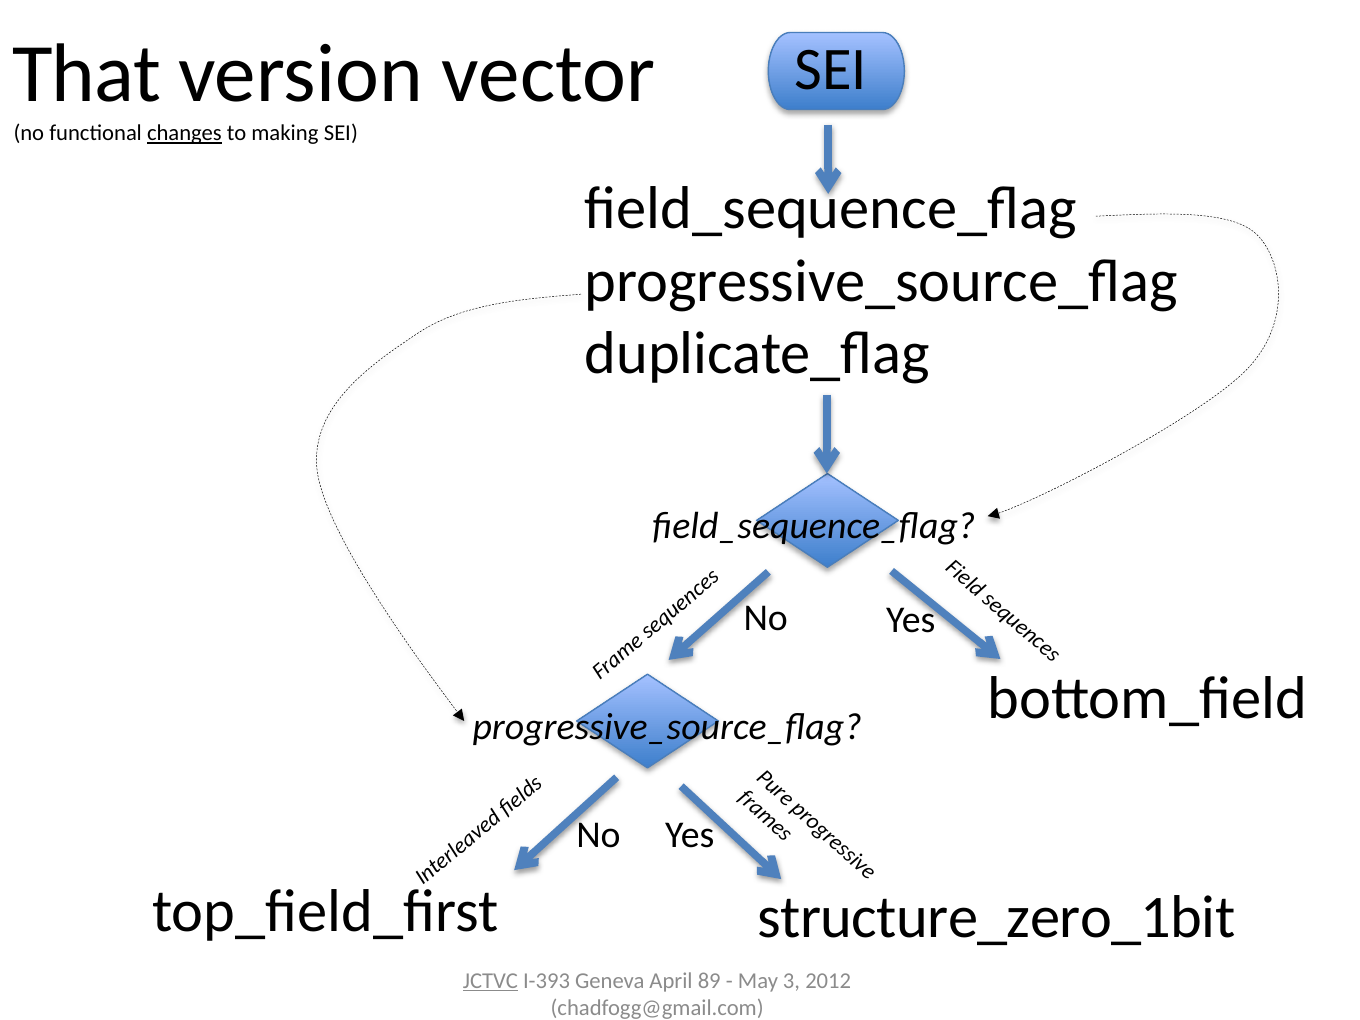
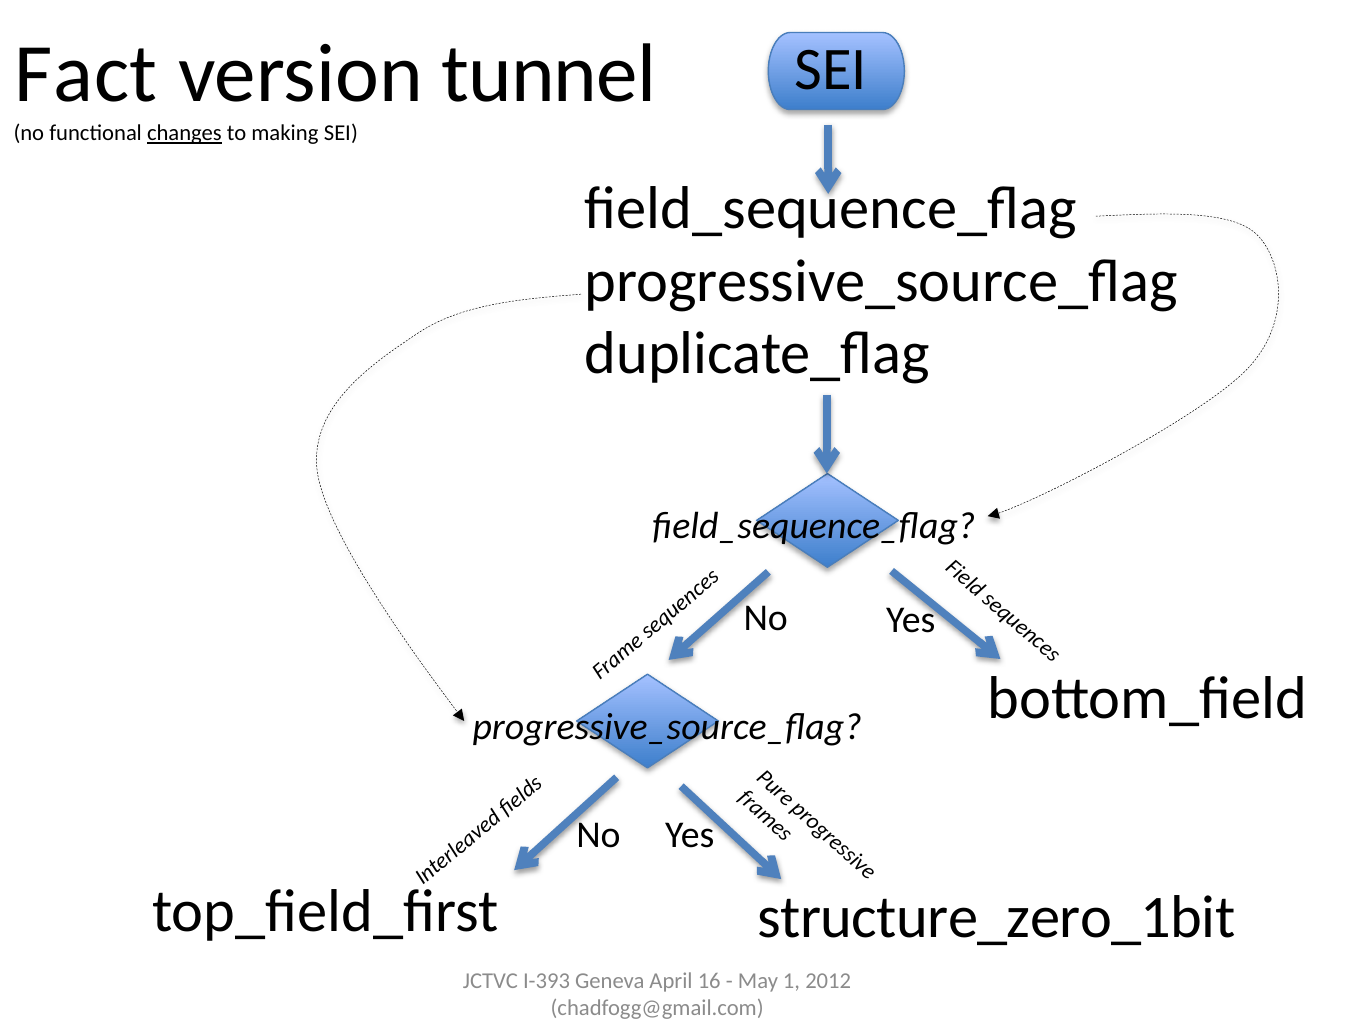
That: That -> Fact
vector: vector -> tunnel
JCTVC underline: present -> none
89: 89 -> 16
3: 3 -> 1
